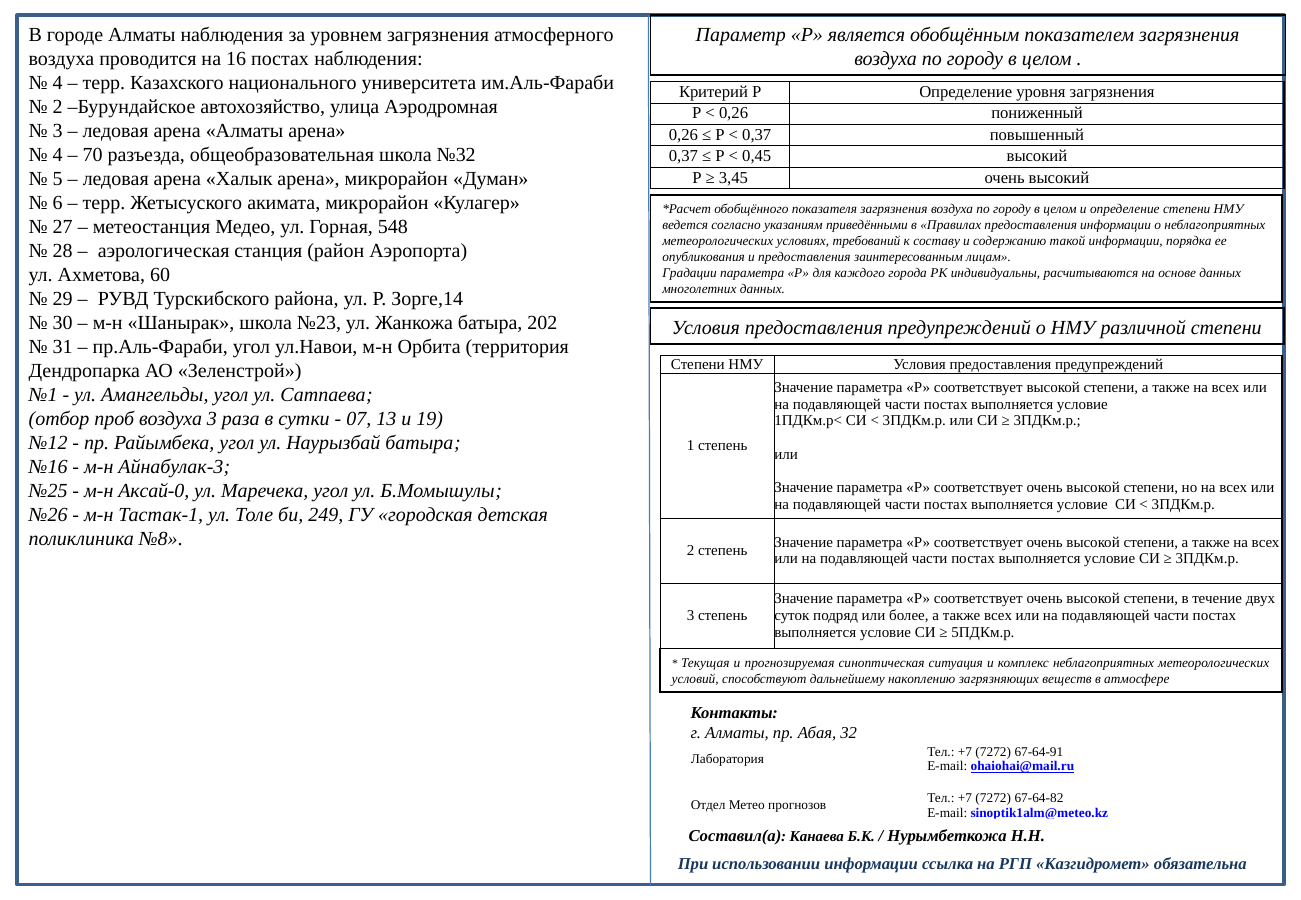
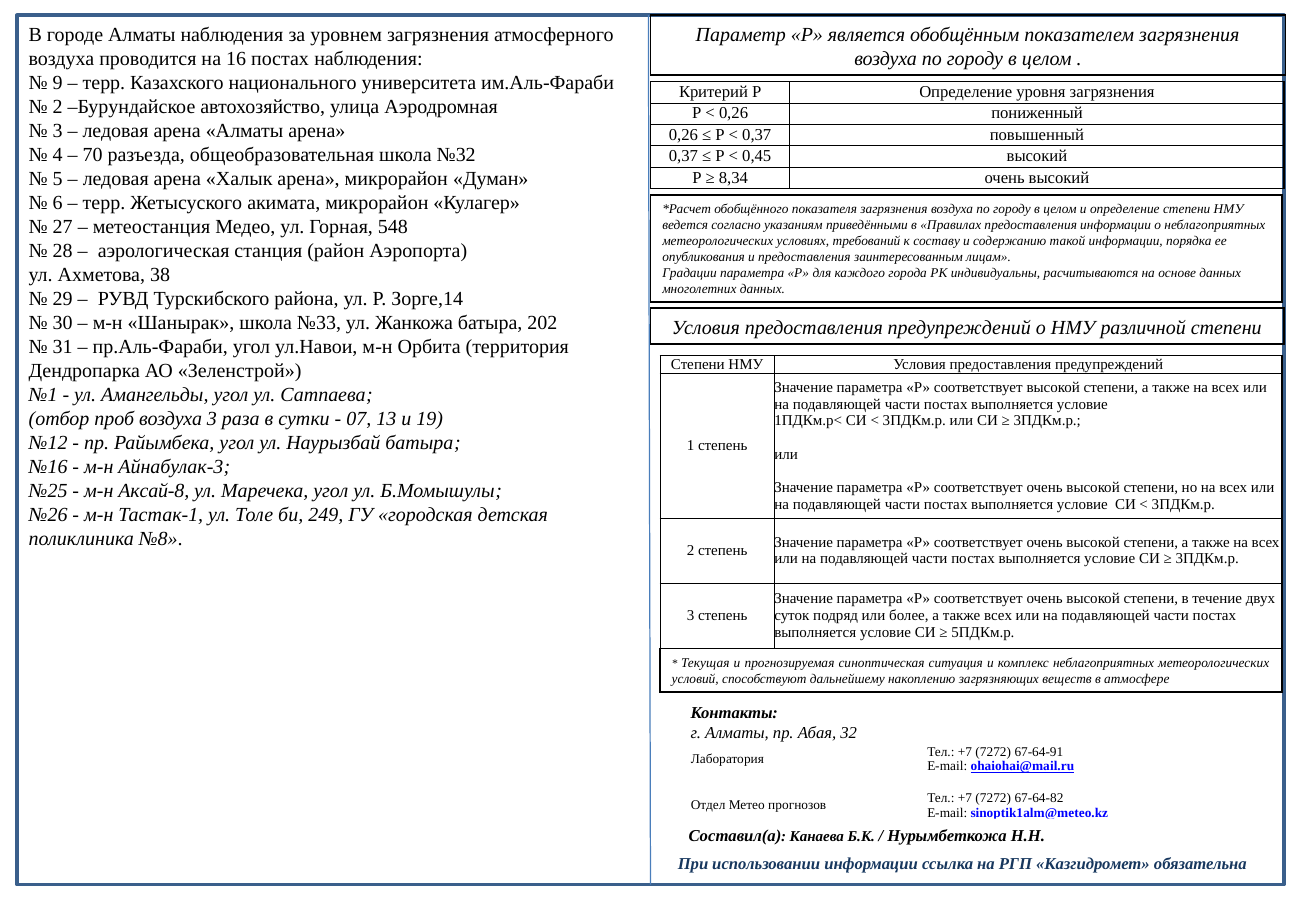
4 at (58, 83): 4 -> 9
3,45: 3,45 -> 8,34
60: 60 -> 38
№23: №23 -> №33
Аксай-0: Аксай-0 -> Аксай-8
